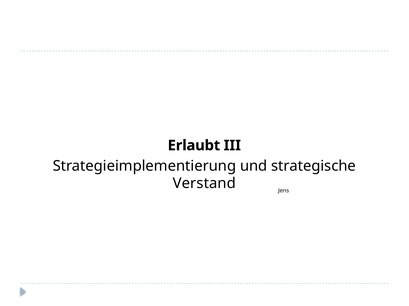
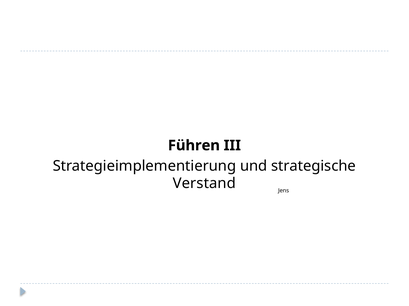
Erlaubt: Erlaubt -> Führen
